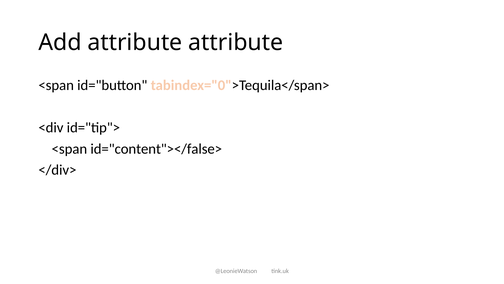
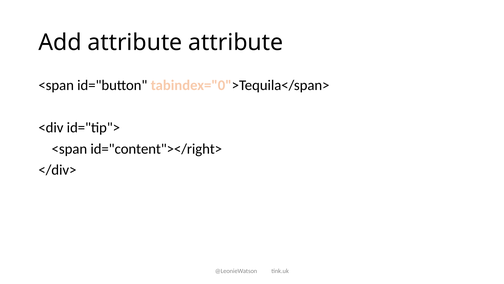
id="content"></false>: id="content"></false> -> id="content"></right>
